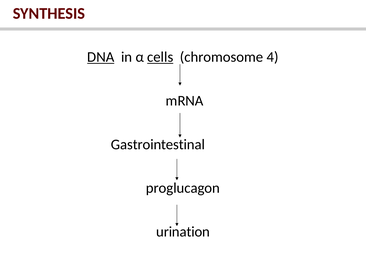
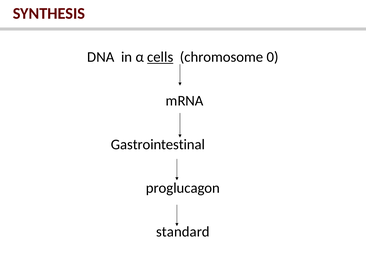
DNA underline: present -> none
4: 4 -> 0
urination: urination -> standard
